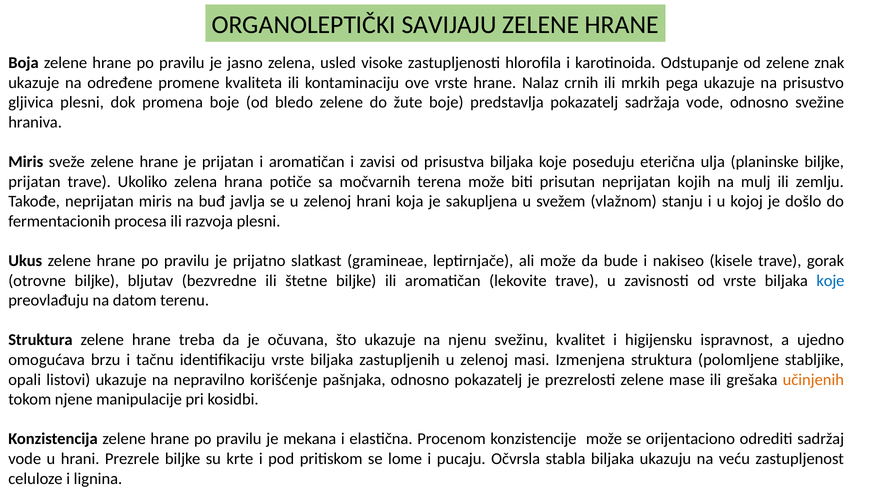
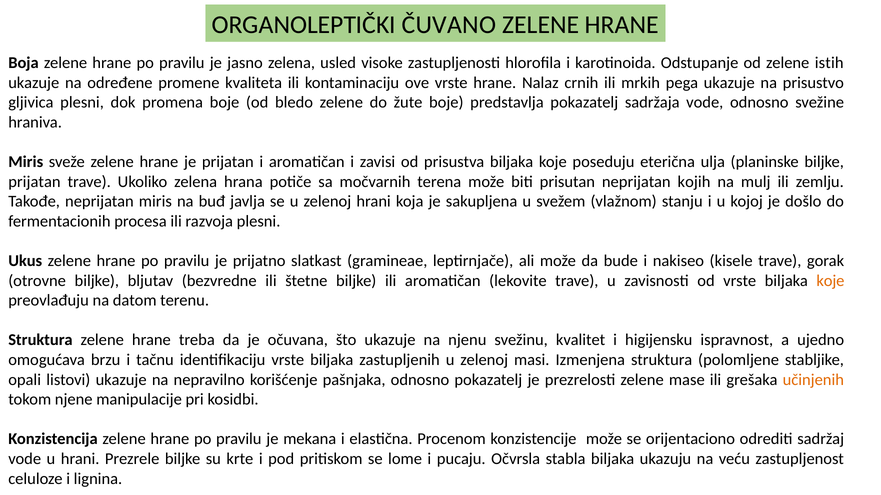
SAVIJAJU: SAVIJAJU -> ČUVANO
znak: znak -> istih
koje at (830, 281) colour: blue -> orange
